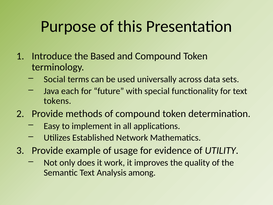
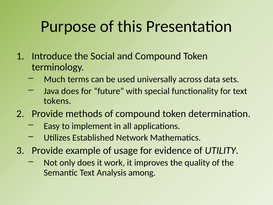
Based: Based -> Social
Social: Social -> Much
Java each: each -> does
